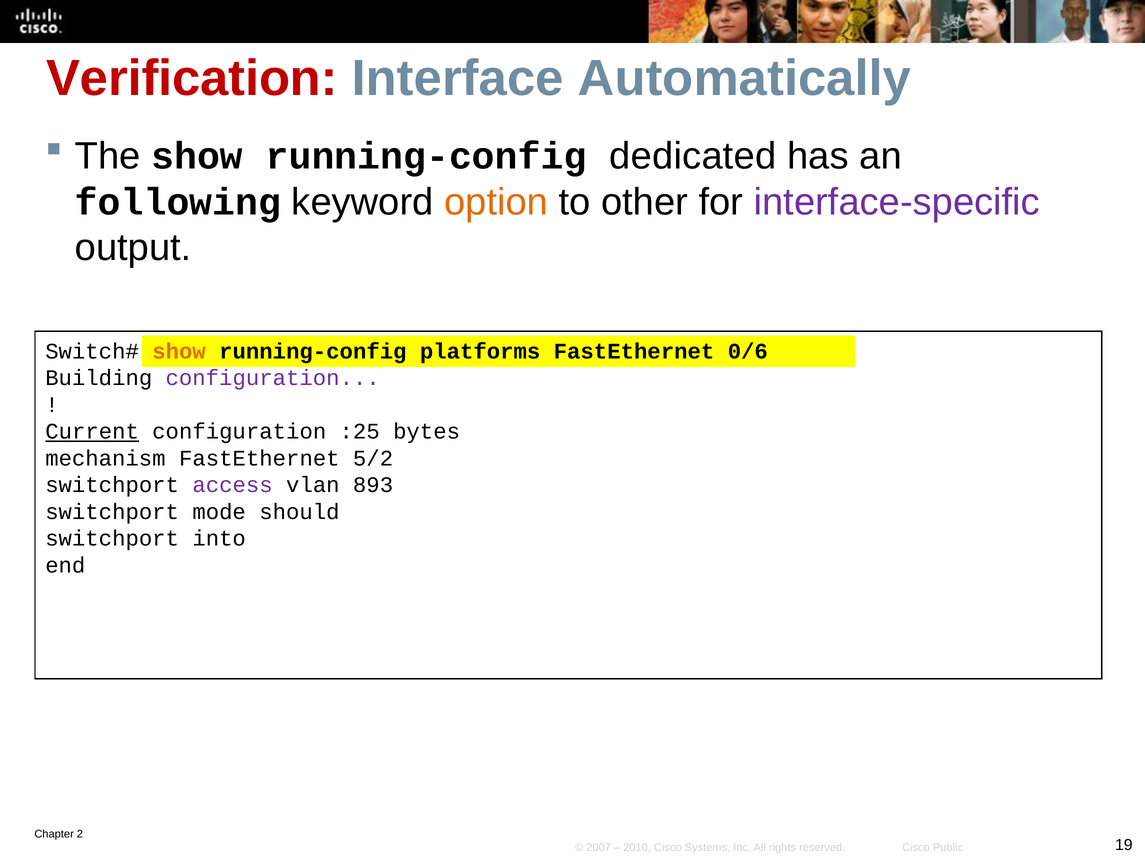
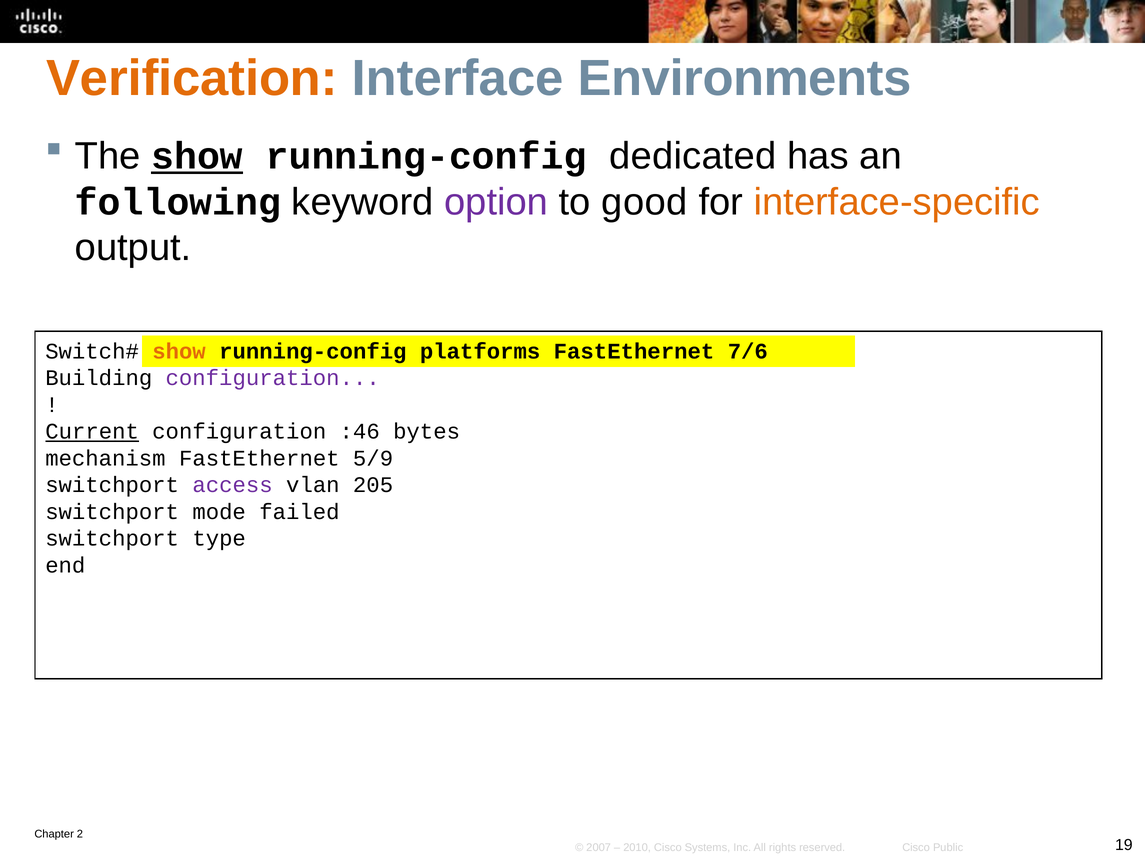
Verification colour: red -> orange
Automatically: Automatically -> Environments
show at (197, 156) underline: none -> present
option colour: orange -> purple
other: other -> good
interface-specific colour: purple -> orange
0/6: 0/6 -> 7/6
:25: :25 -> :46
5/2: 5/2 -> 5/9
893: 893 -> 205
should: should -> failed
into: into -> type
